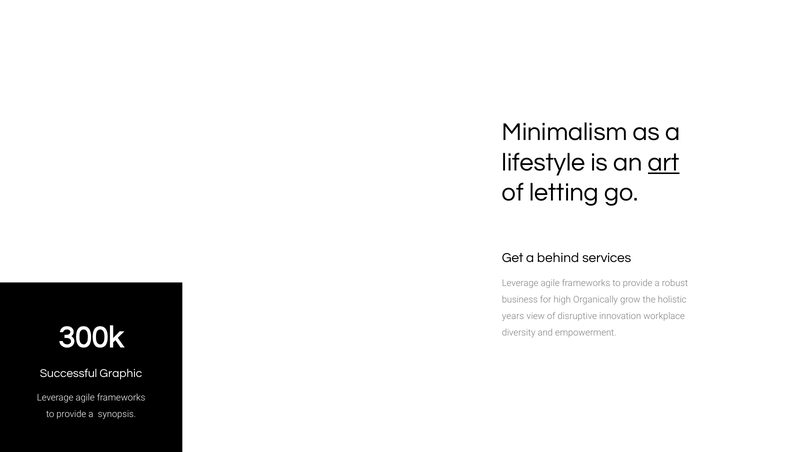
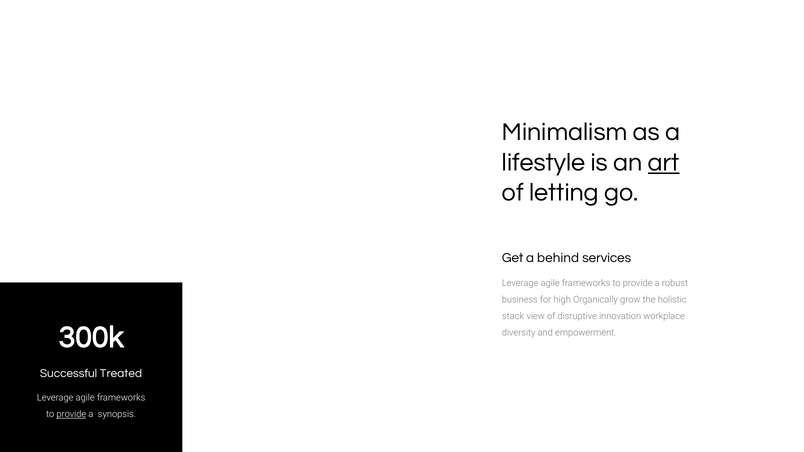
years: years -> stack
Graphic: Graphic -> Treated
provide at (71, 414) underline: none -> present
